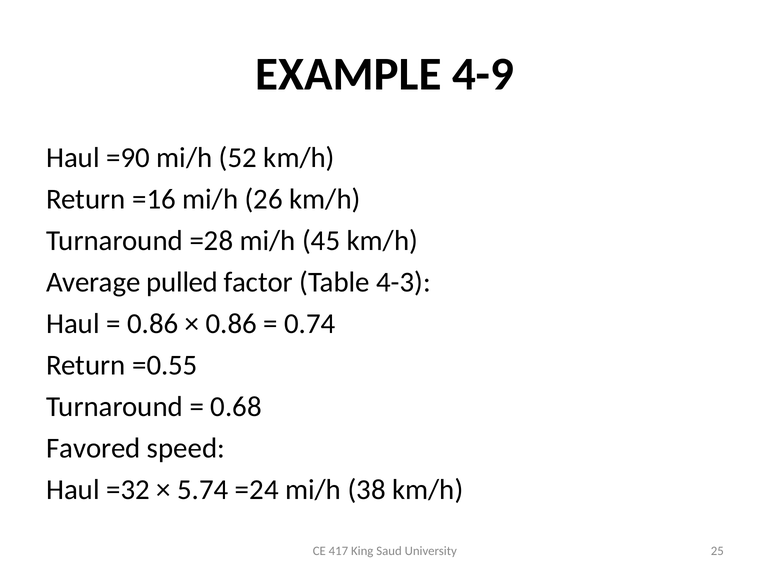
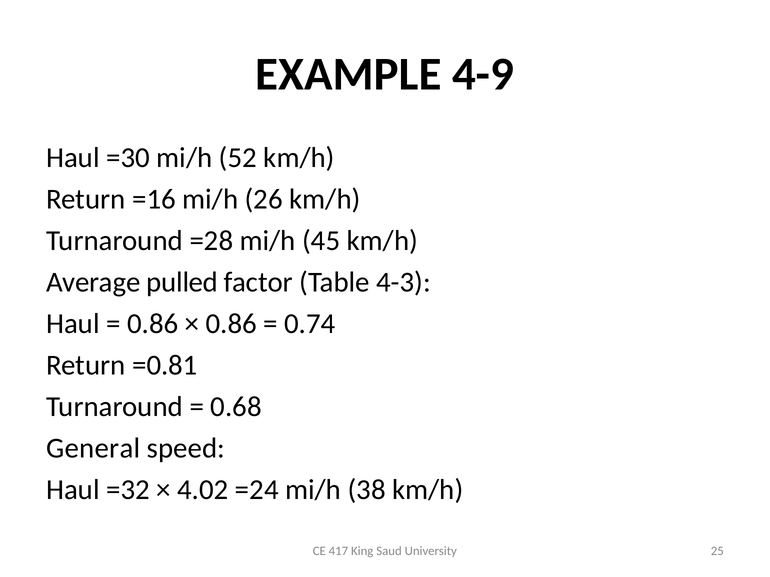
=90: =90 -> =30
=0.55: =0.55 -> =0.81
Favored: Favored -> General
5.74: 5.74 -> 4.02
